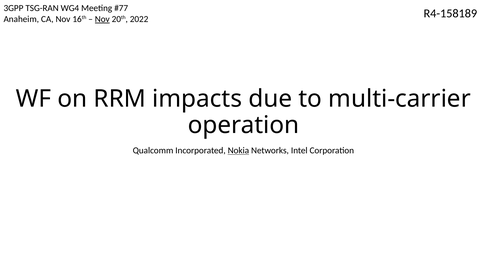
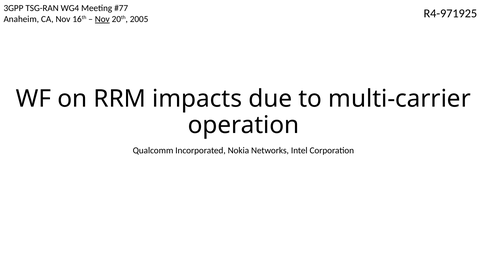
R4-158189: R4-158189 -> R4-971925
2022: 2022 -> 2005
Nokia underline: present -> none
